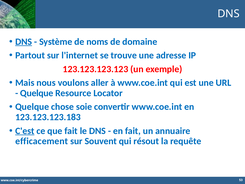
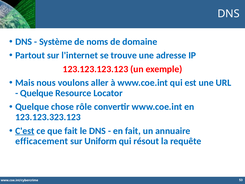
DNS at (24, 42) underline: present -> none
soie: soie -> rôle
123.123.123.183: 123.123.123.183 -> 123.123.323.123
Souvent: Souvent -> Uniform
